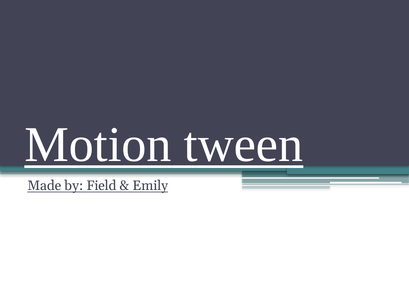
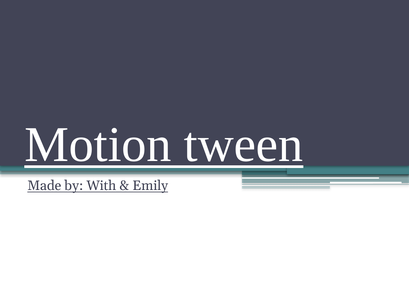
Field: Field -> With
